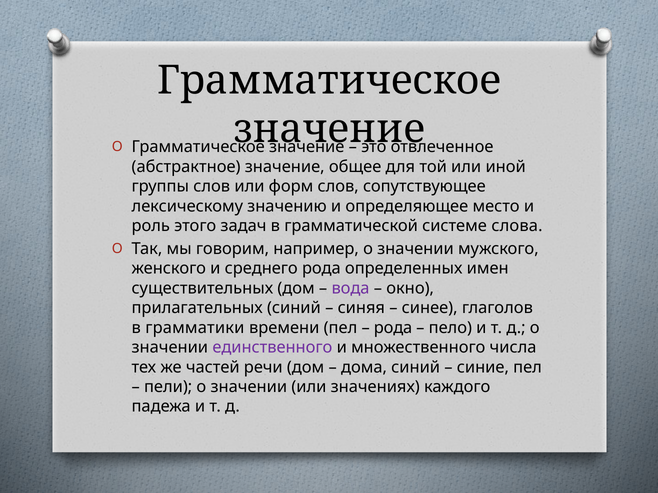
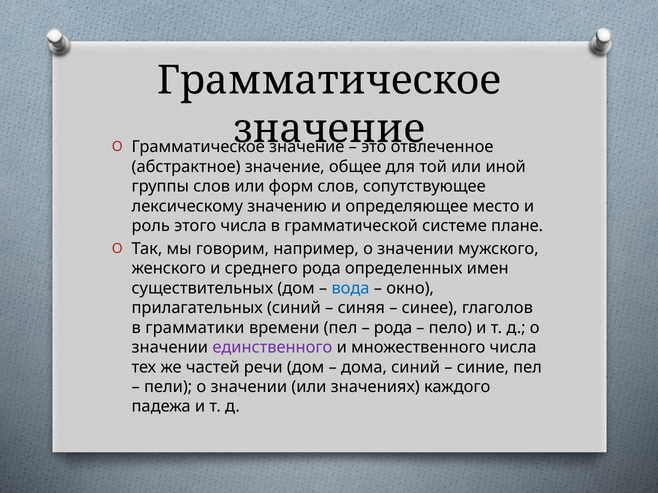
этого задач: задач -> числа
слова: слова -> плане
вода colour: purple -> blue
